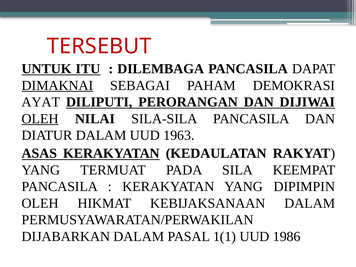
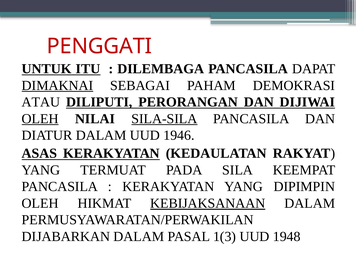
TERSEBUT: TERSEBUT -> PENGGATI
AYAT: AYAT -> ATAU
SILA-SILA underline: none -> present
1963: 1963 -> 1946
KEBIJAKSANAAN underline: none -> present
1(1: 1(1 -> 1(3
1986: 1986 -> 1948
